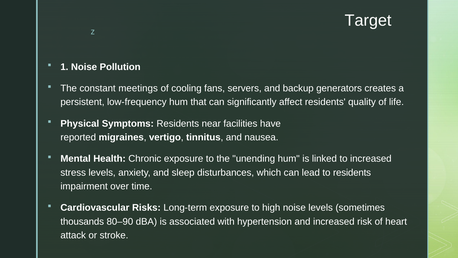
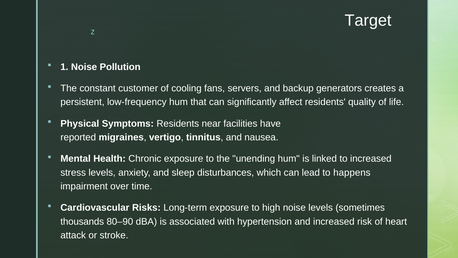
meetings: meetings -> customer
to residents: residents -> happens
